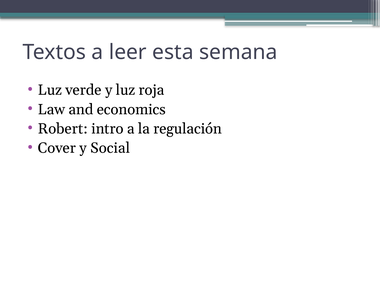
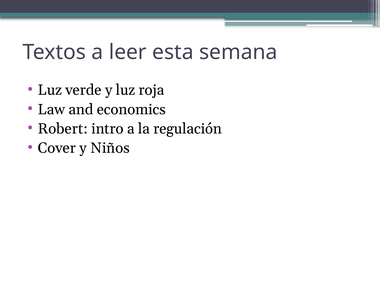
Social: Social -> Niños
